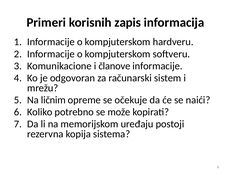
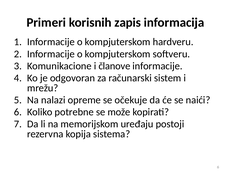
ličnim: ličnim -> nalazi
potrebno: potrebno -> potrebne
